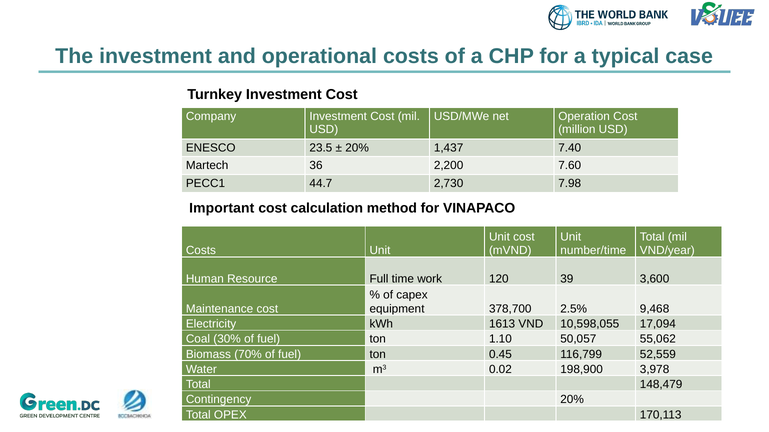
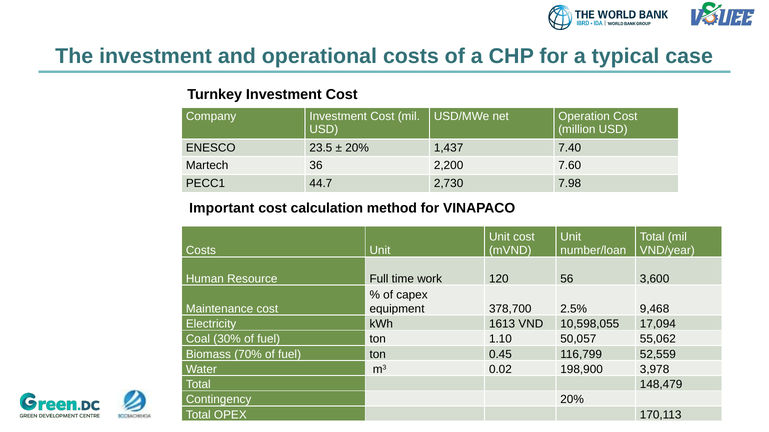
number/time: number/time -> number/loan
39: 39 -> 56
